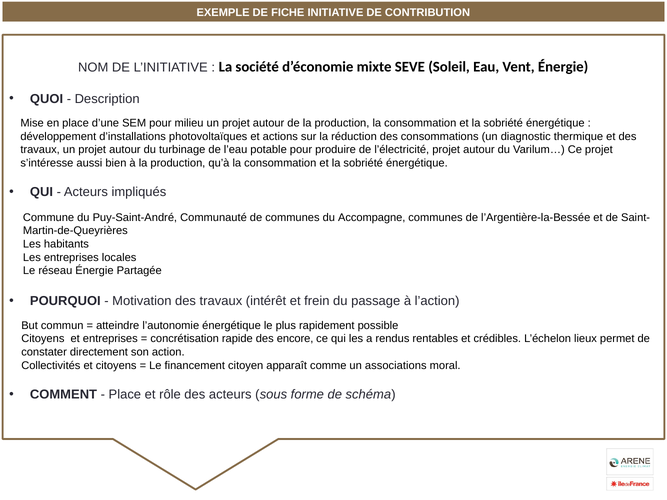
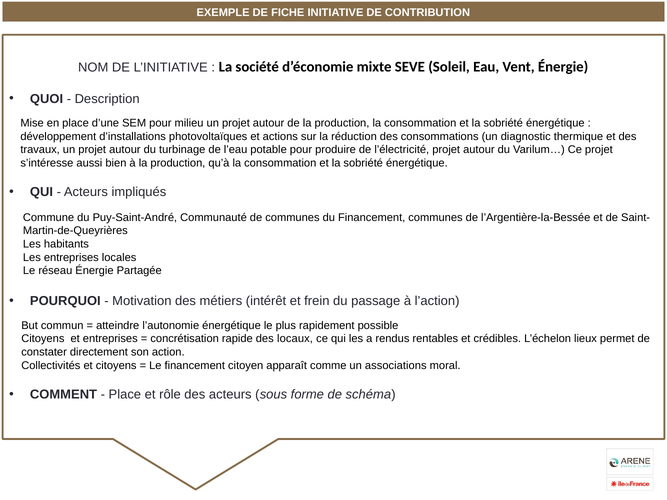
du Accompagne: Accompagne -> Financement
Motivation des travaux: travaux -> métiers
encore: encore -> locaux
